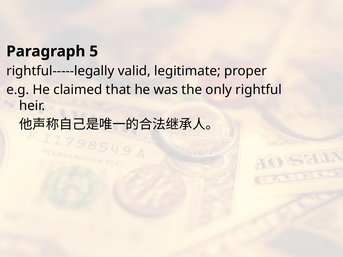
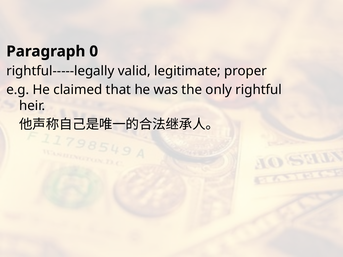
5: 5 -> 0
